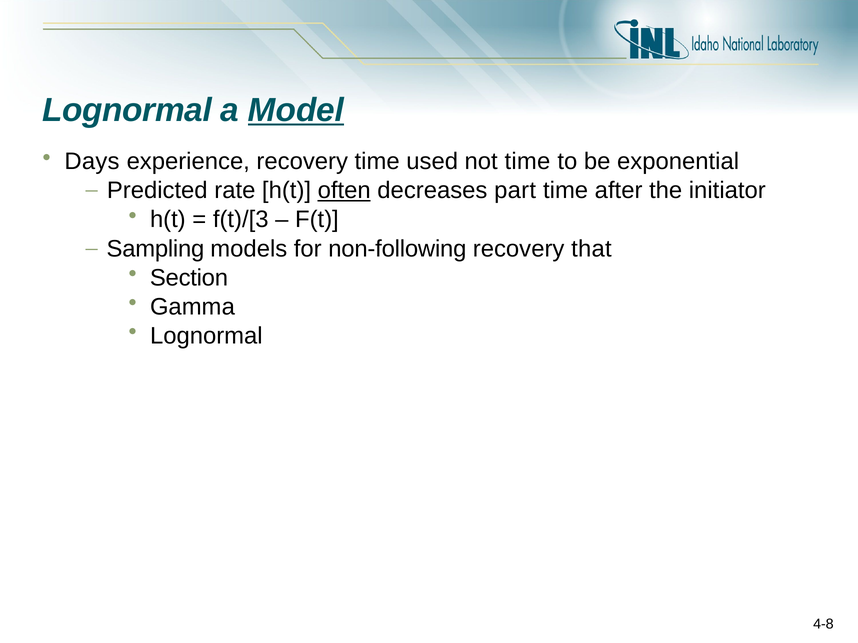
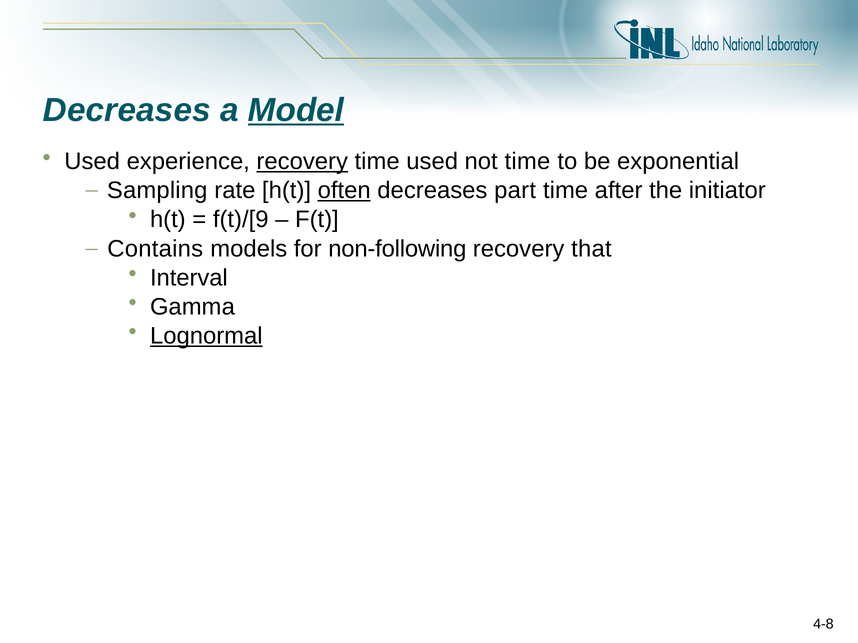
Lognormal at (127, 110): Lognormal -> Decreases
Days at (92, 162): Days -> Used
recovery at (302, 162) underline: none -> present
Predicted: Predicted -> Sampling
f(t)/[3: f(t)/[3 -> f(t)/[9
Sampling: Sampling -> Contains
Section: Section -> Interval
Lognormal at (206, 336) underline: none -> present
